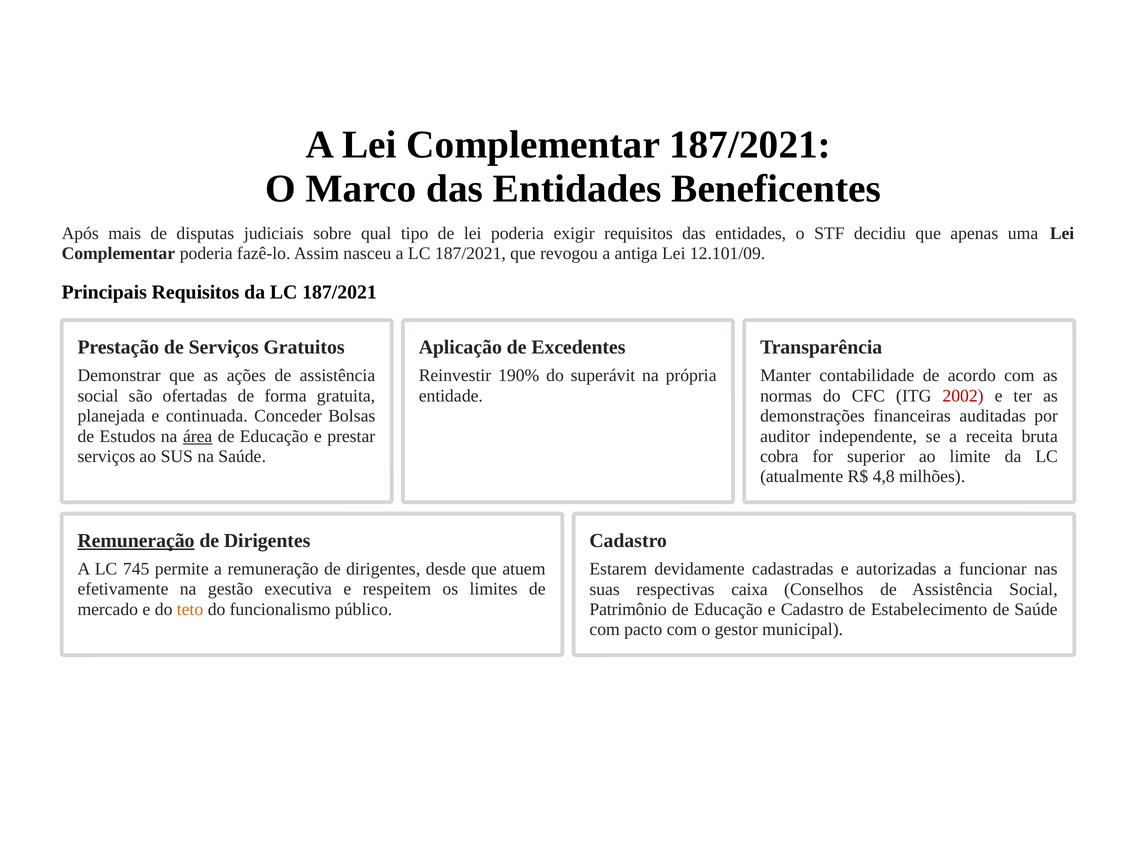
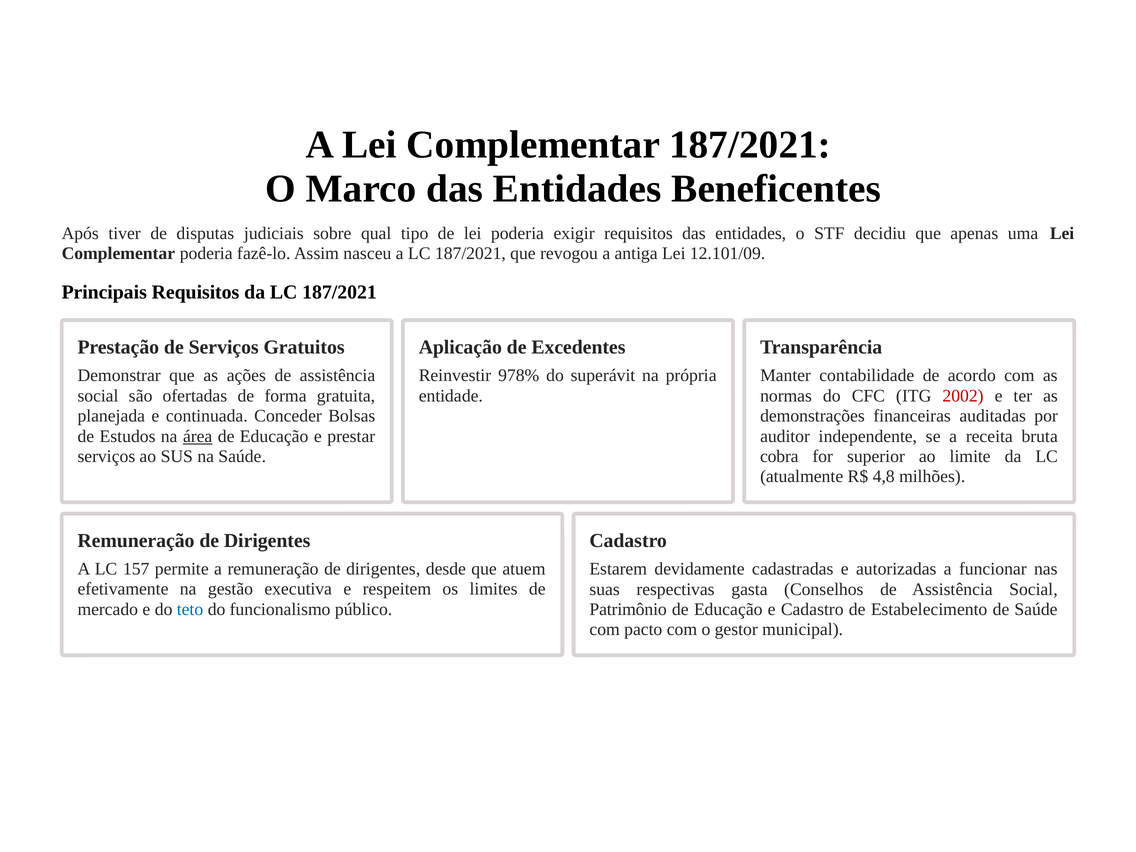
mais: mais -> tiver
190%: 190% -> 978%
Remuneração at (136, 541) underline: present -> none
745: 745 -> 157
caixa: caixa -> gasta
teto colour: orange -> blue
